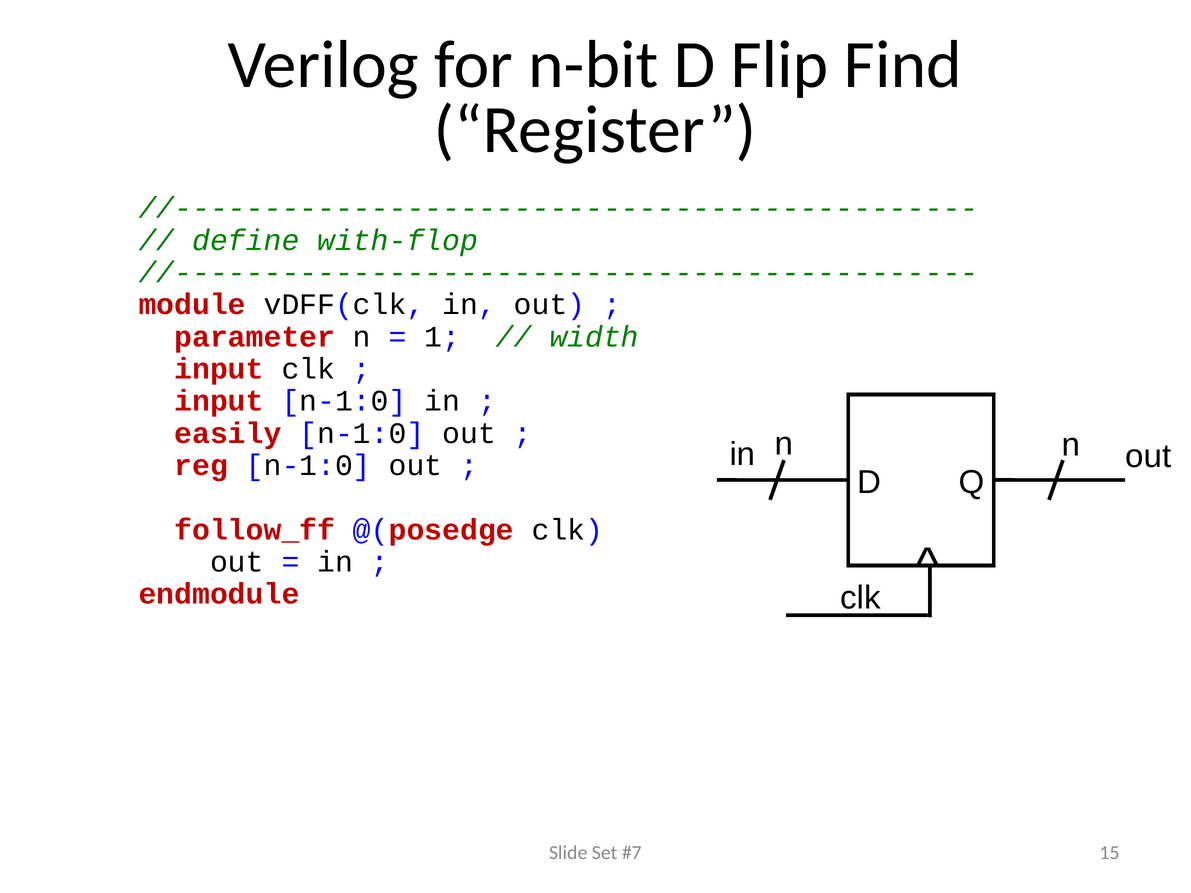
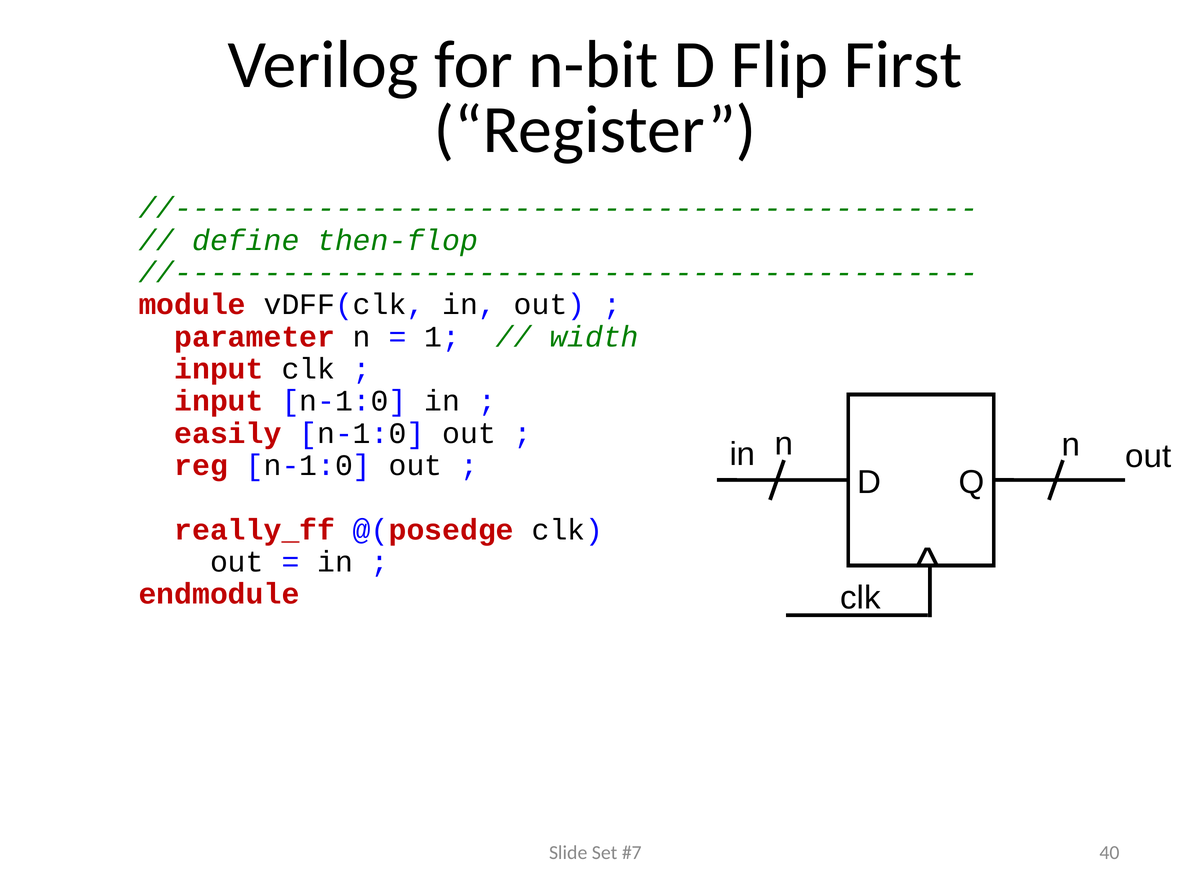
Find: Find -> First
with-flop: with-flop -> then-flop
follow_ff: follow_ff -> really_ff
15: 15 -> 40
